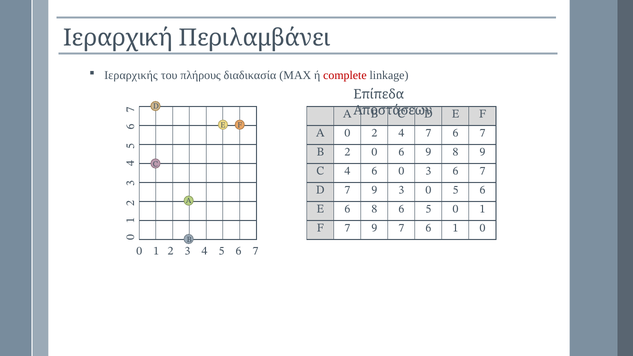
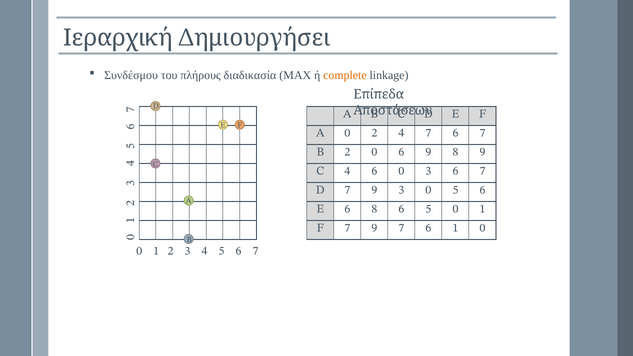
Περιλαμβάνει: Περιλαμβάνει -> Δημιουργήσει
Ιεραρχικής: Ιεραρχικής -> Συνδέσμου
complete colour: red -> orange
